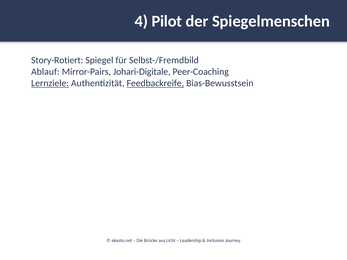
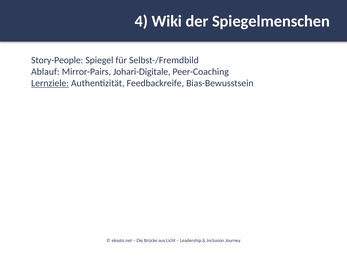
Pilot: Pilot -> Wiki
Story-Rotiert: Story-Rotiert -> Story-People
Feedbackreife underline: present -> none
